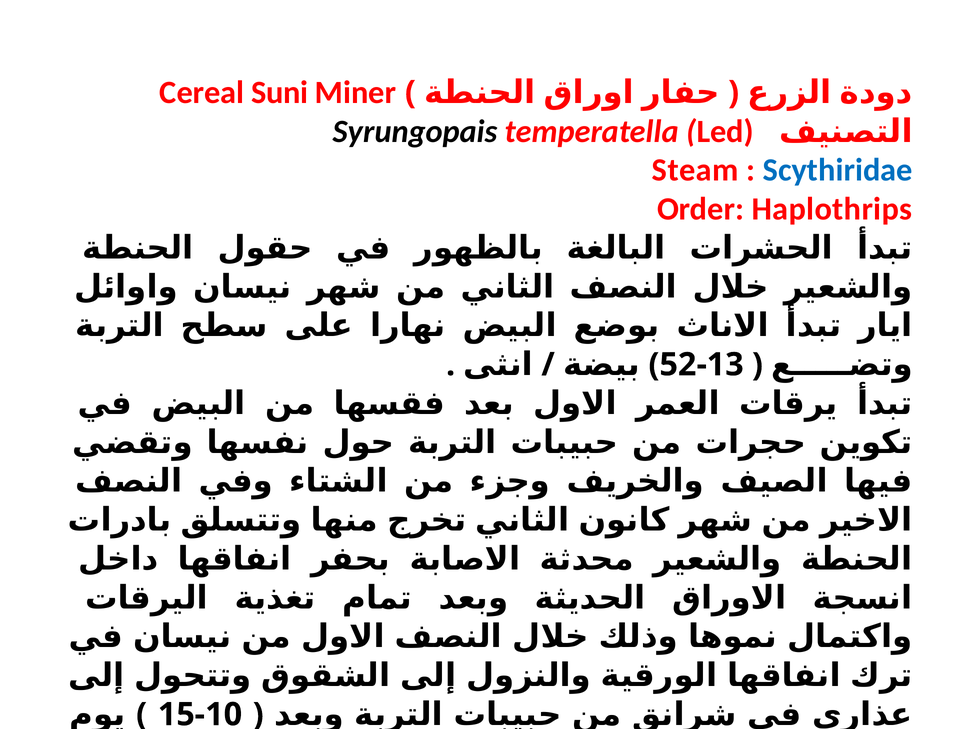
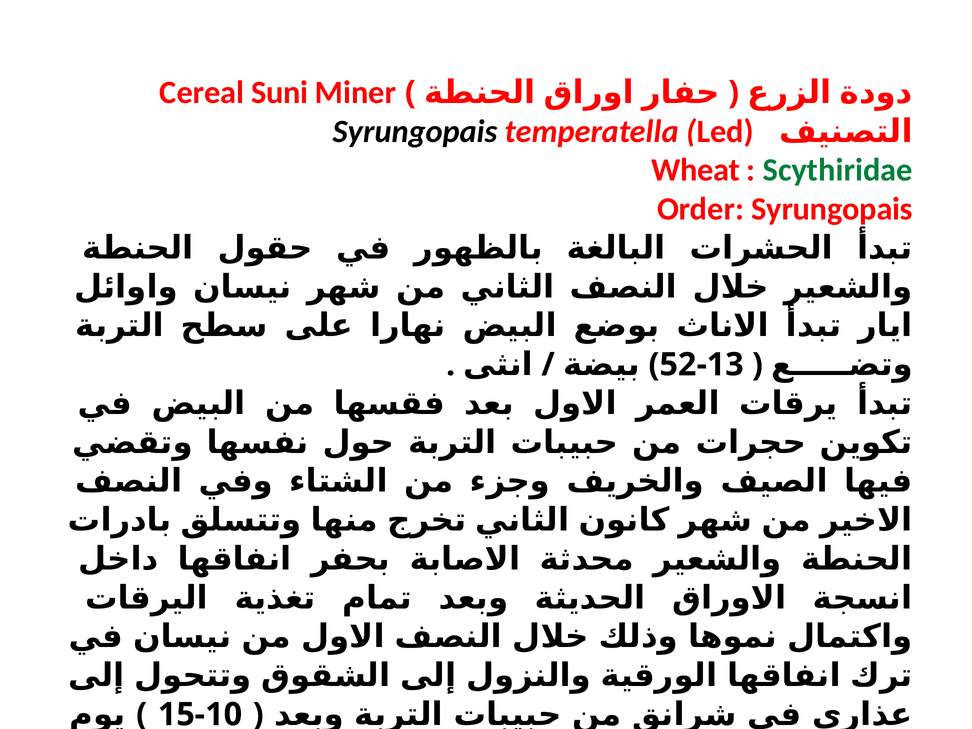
Steam: Steam -> Wheat
Scythiridae colour: blue -> green
Order Haplothrips: Haplothrips -> Syrungopais
